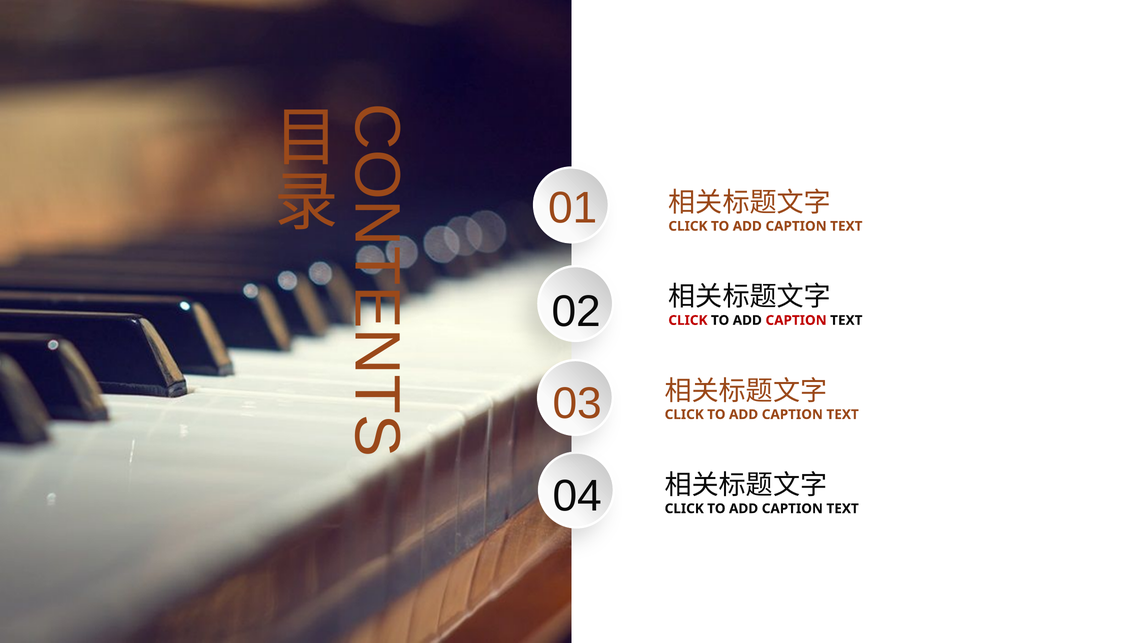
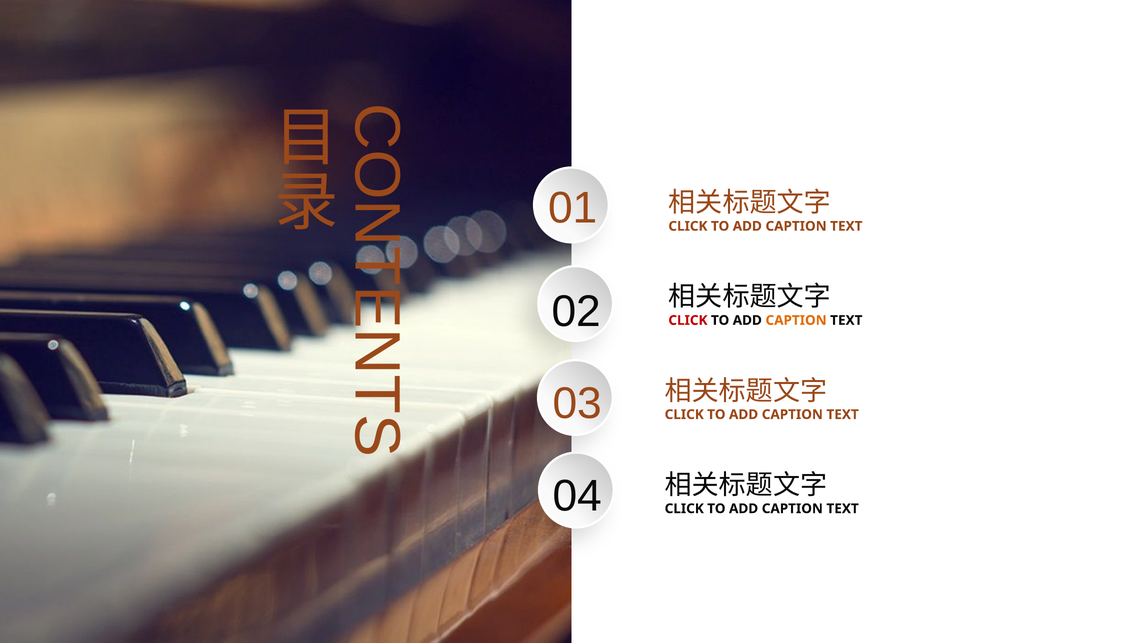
CAPTION at (796, 320) colour: red -> orange
